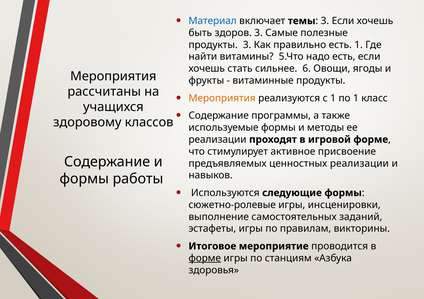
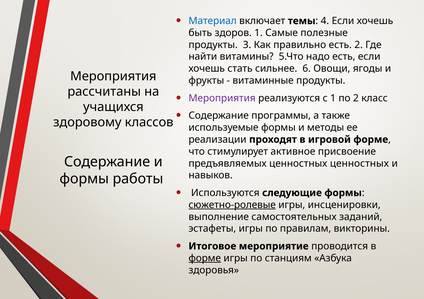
3 at (325, 21): 3 -> 4
здоров 3: 3 -> 1
есть 1: 1 -> 2
Мероприятия at (222, 98) colour: orange -> purple
по 1: 1 -> 2
ценностных реализации: реализации -> ценностных
сюжетно-ролевые underline: none -> present
